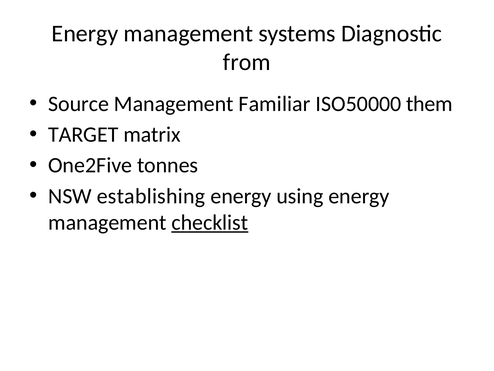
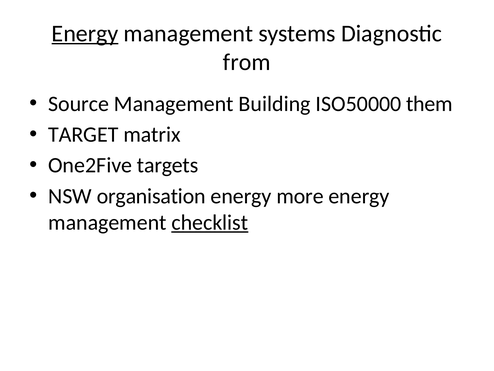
Energy at (85, 33) underline: none -> present
Familiar: Familiar -> Building
tonnes: tonnes -> targets
establishing: establishing -> organisation
using: using -> more
